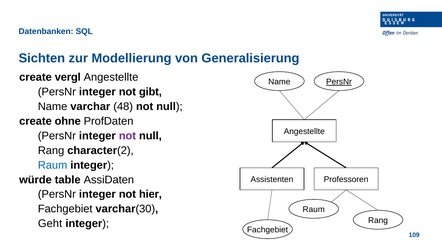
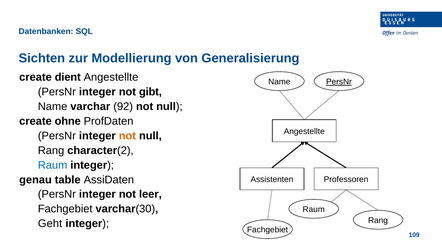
vergl: vergl -> dient
48: 48 -> 92
not at (127, 136) colour: purple -> orange
würde: würde -> genau
hier: hier -> leer
